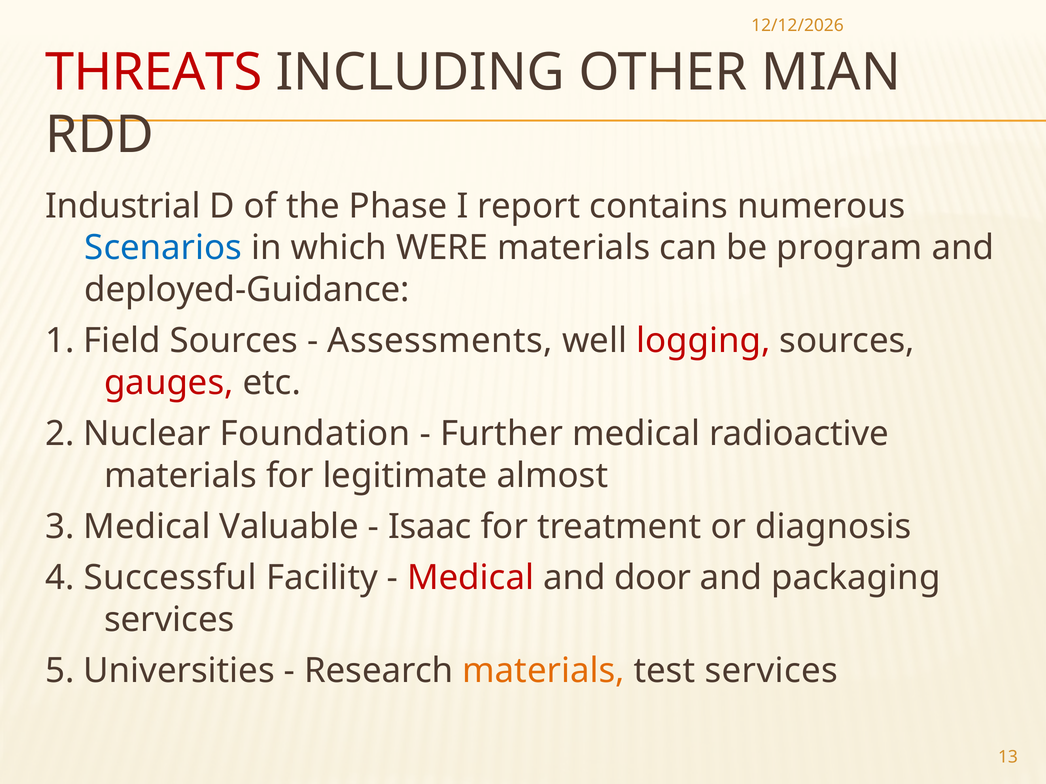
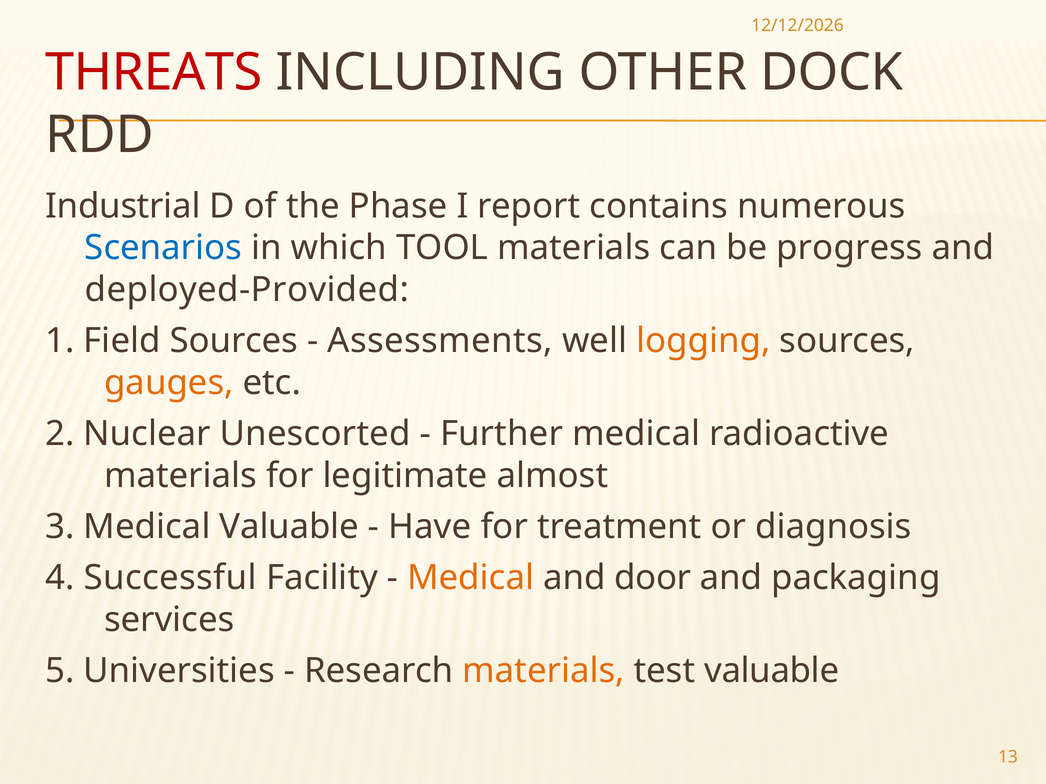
MIAN: MIAN -> DOCK
WERE: WERE -> TOOL
program: program -> progress
deployed-Guidance: deployed-Guidance -> deployed-Provided
logging colour: red -> orange
gauges colour: red -> orange
Foundation: Foundation -> Unescorted
Isaac: Isaac -> Have
Medical at (471, 578) colour: red -> orange
test services: services -> valuable
